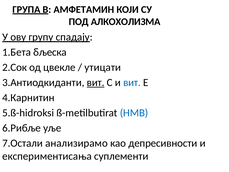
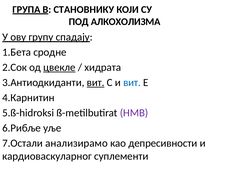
АМФЕТАМИН: АМФЕТАМИН -> СТАНОВНИКУ
бљеска: бљеска -> сродне
цвекле underline: none -> present
утицати: утицати -> хидрата
HMB colour: blue -> purple
експериментисања: експериментисања -> кардиоваскуларног
